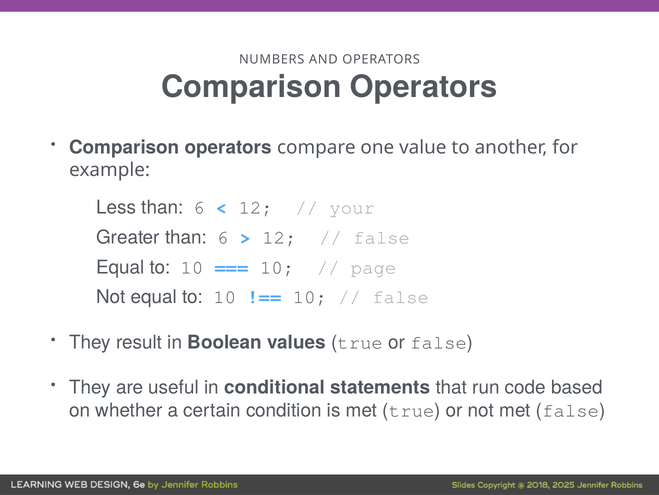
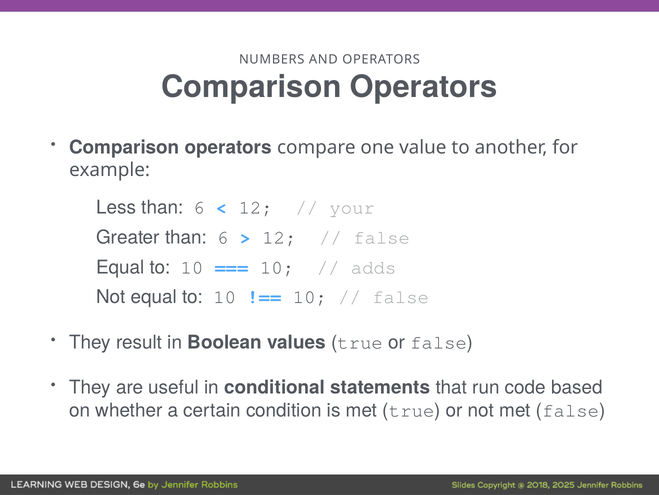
page: page -> adds
